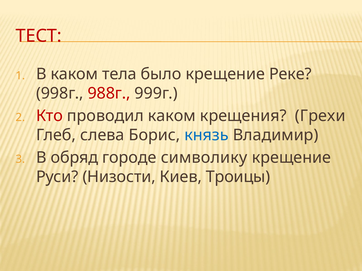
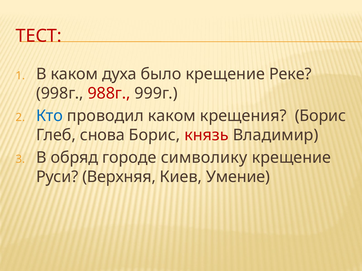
тела: тела -> духа
Кто colour: red -> blue
крещения Грехи: Грехи -> Борис
слева: слева -> снова
князь colour: blue -> red
Низости: Низости -> Верхняя
Троицы: Троицы -> Умение
